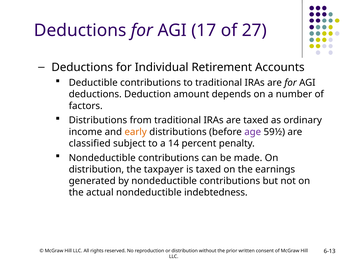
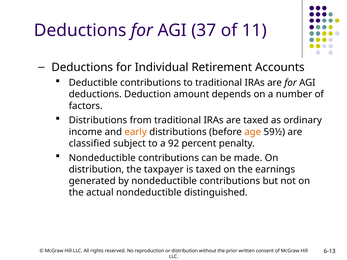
17: 17 -> 37
27: 27 -> 11
age colour: purple -> orange
14: 14 -> 92
indebtedness: indebtedness -> distinguished
